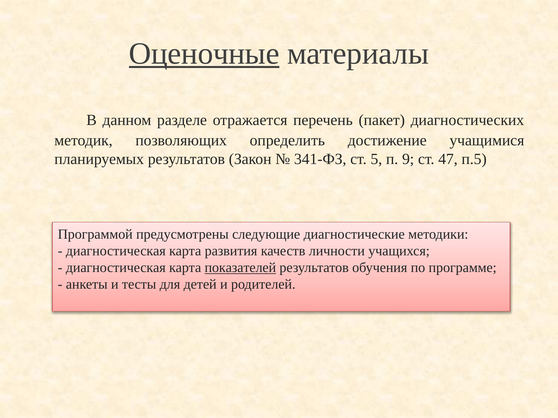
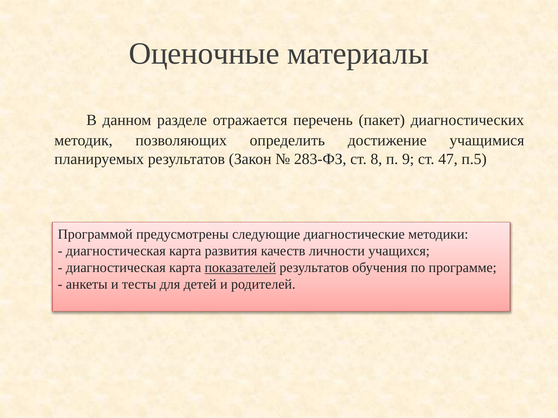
Оценочные underline: present -> none
341-ФЗ: 341-ФЗ -> 283-ФЗ
5: 5 -> 8
